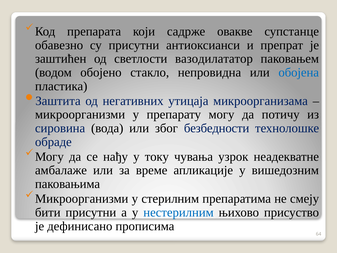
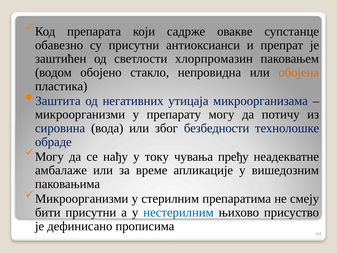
вазодилататор: вазодилататор -> хлорпромазин
обојена colour: blue -> orange
узрок: узрок -> пређу
